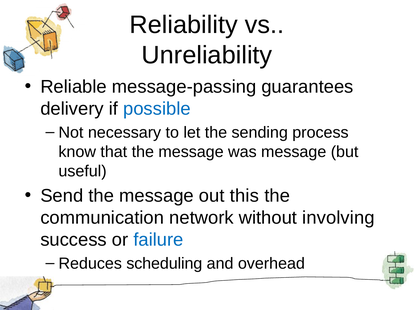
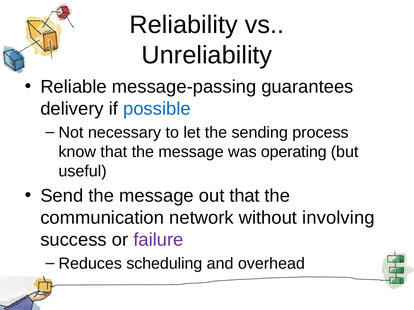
was message: message -> operating
out this: this -> that
failure colour: blue -> purple
